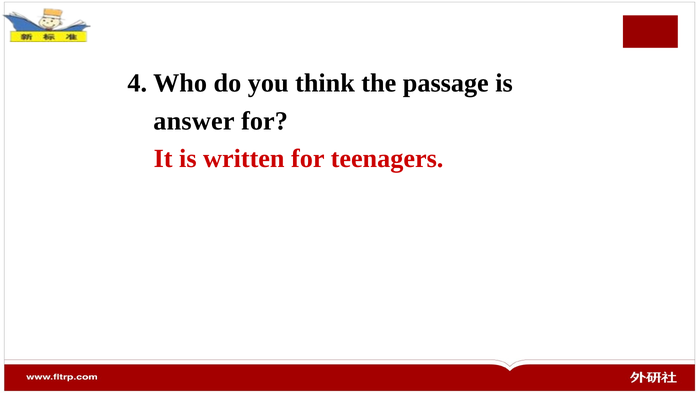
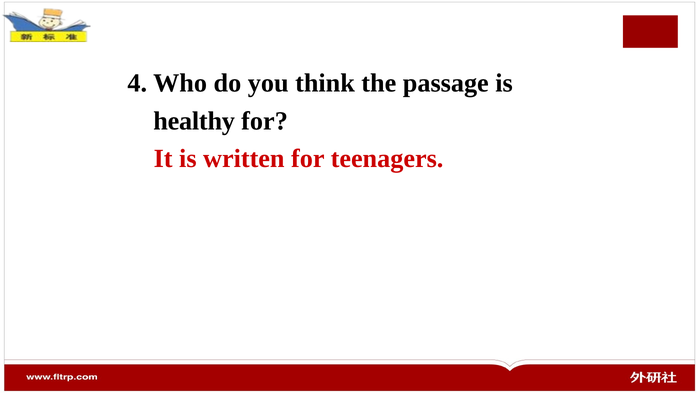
answer: answer -> healthy
